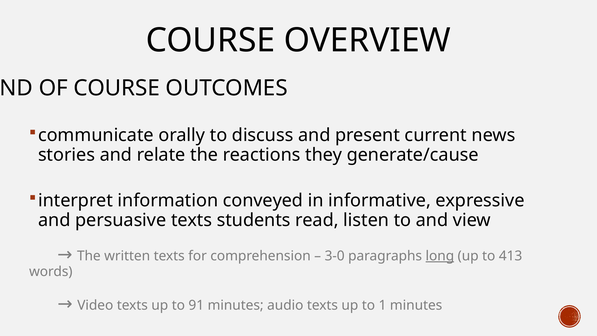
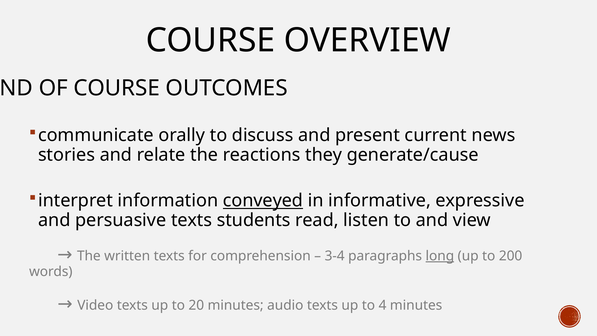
conveyed underline: none -> present
3-0: 3-0 -> 3-4
413: 413 -> 200
91: 91 -> 20
1: 1 -> 4
